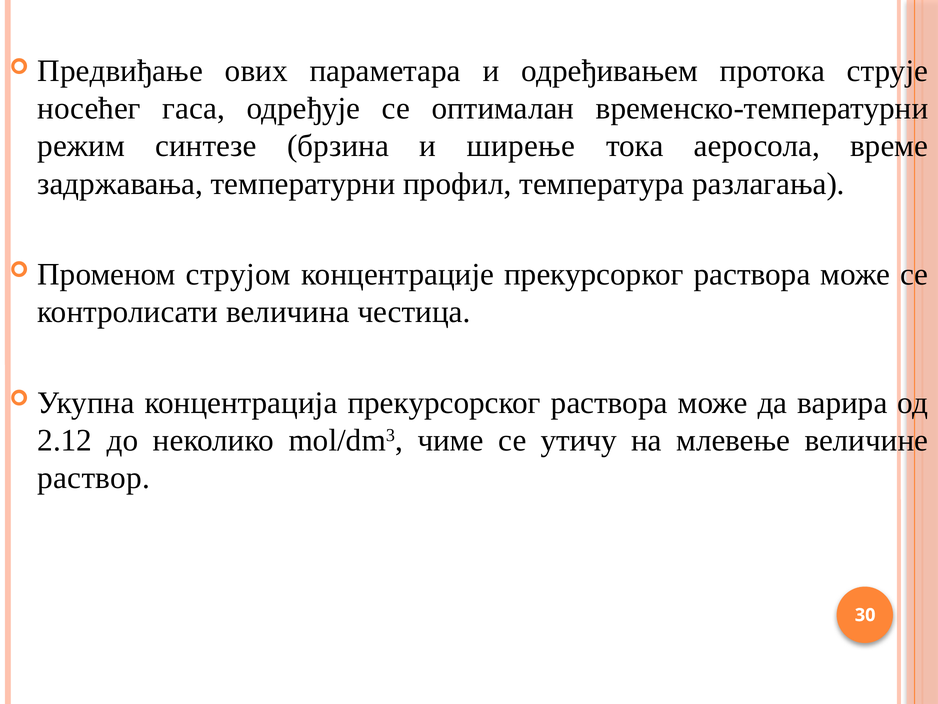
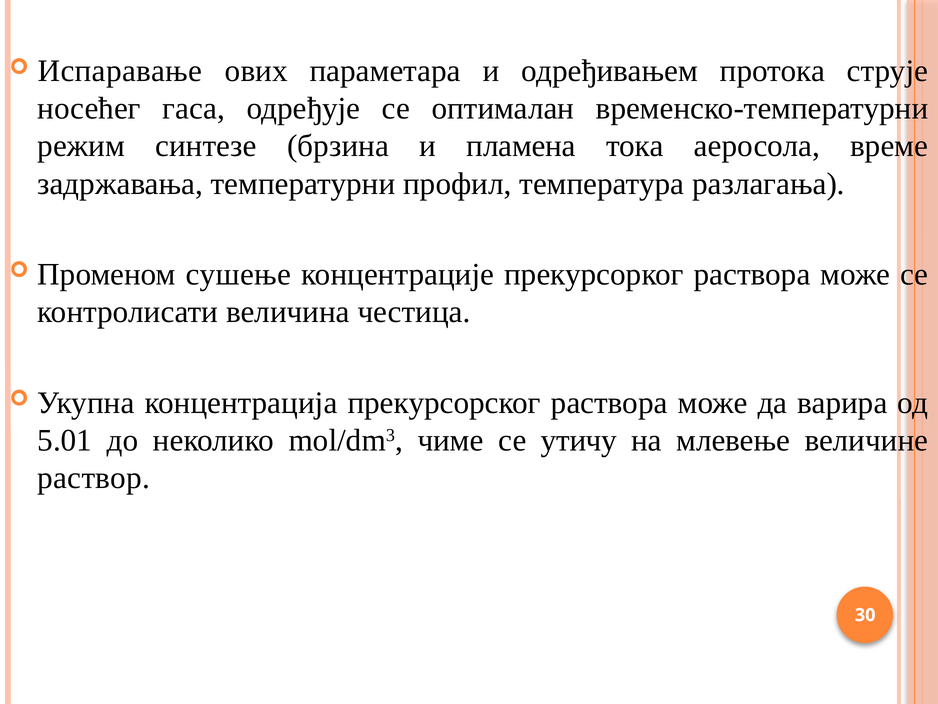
Предвиђање: Предвиђање -> Испаравање
ширење: ширење -> пламена
струјом: струјом -> сушење
2.12: 2.12 -> 5.01
